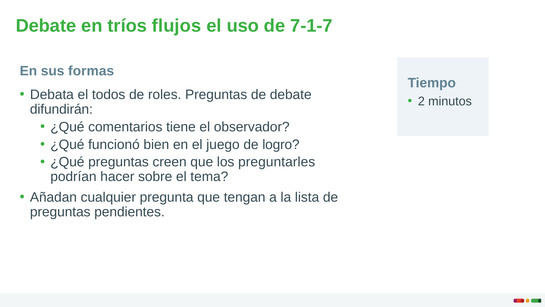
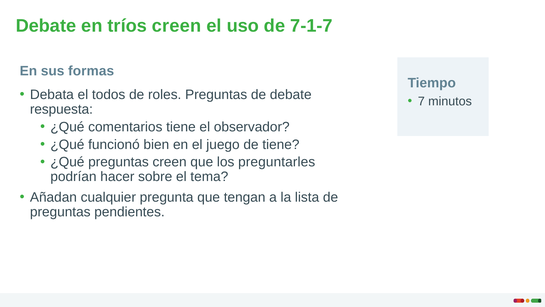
tríos flujos: flujos -> creen
2: 2 -> 7
difundirán: difundirán -> respuesta
de logro: logro -> tiene
